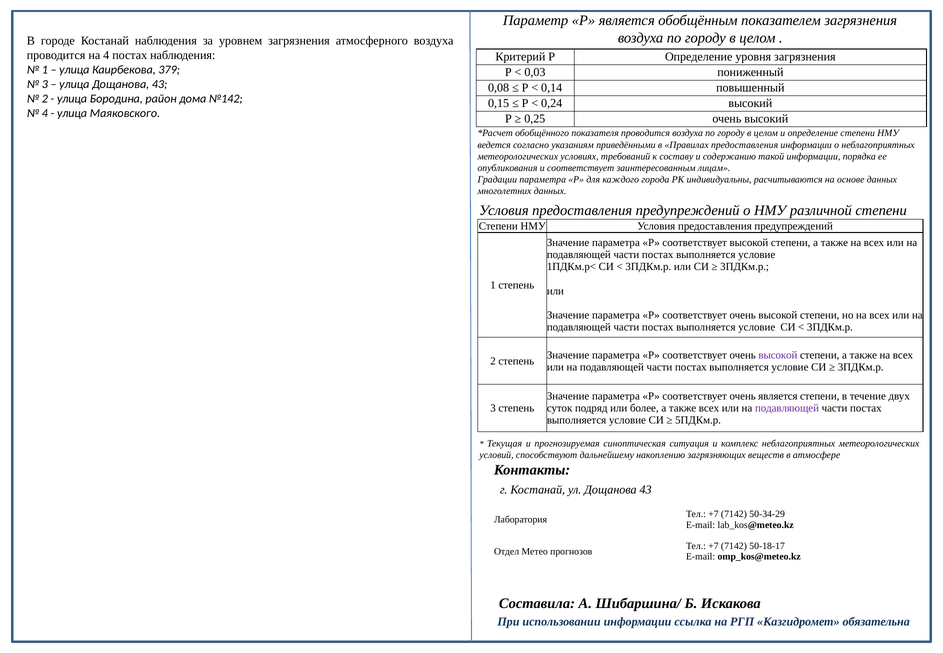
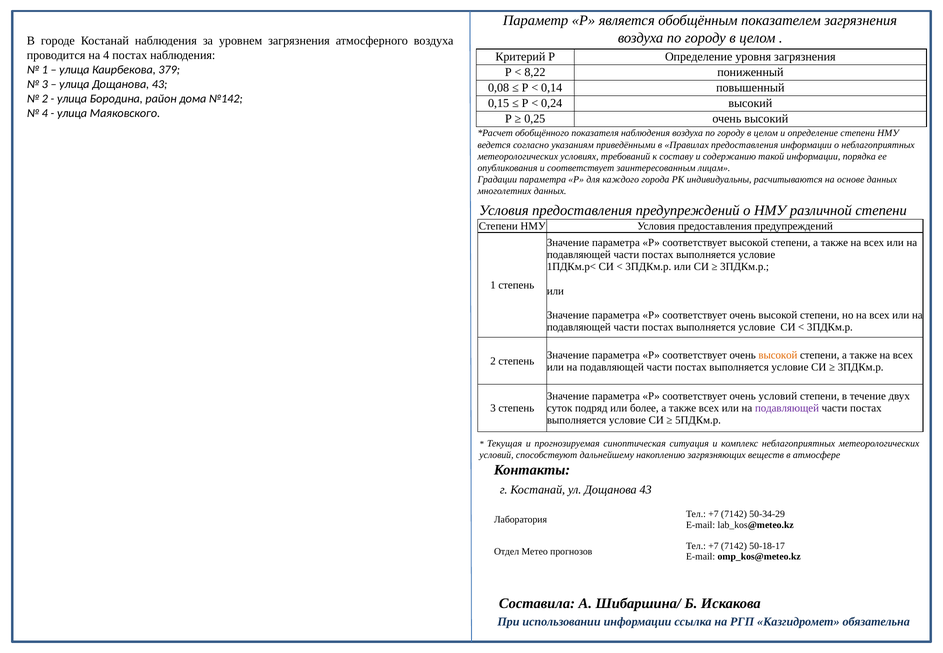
0,03: 0,03 -> 8,22
показателя проводится: проводится -> наблюдения
высокой at (778, 355) colour: purple -> orange
очень является: является -> условий
